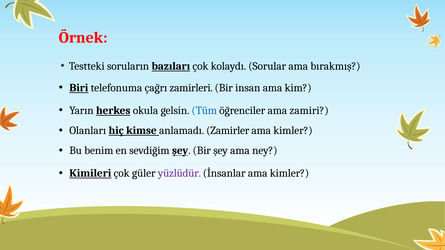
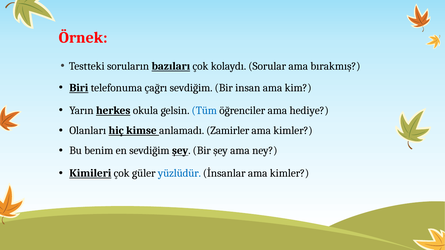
çağrı zamirleri: zamirleri -> sevdiğim
zamiri: zamiri -> hediye
yüzlüdür colour: purple -> blue
